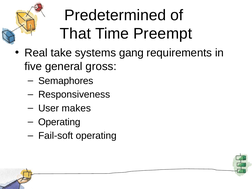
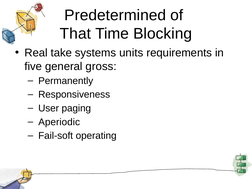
Preempt: Preempt -> Blocking
gang: gang -> units
Semaphores: Semaphores -> Permanently
makes: makes -> paging
Operating at (59, 122): Operating -> Aperiodic
